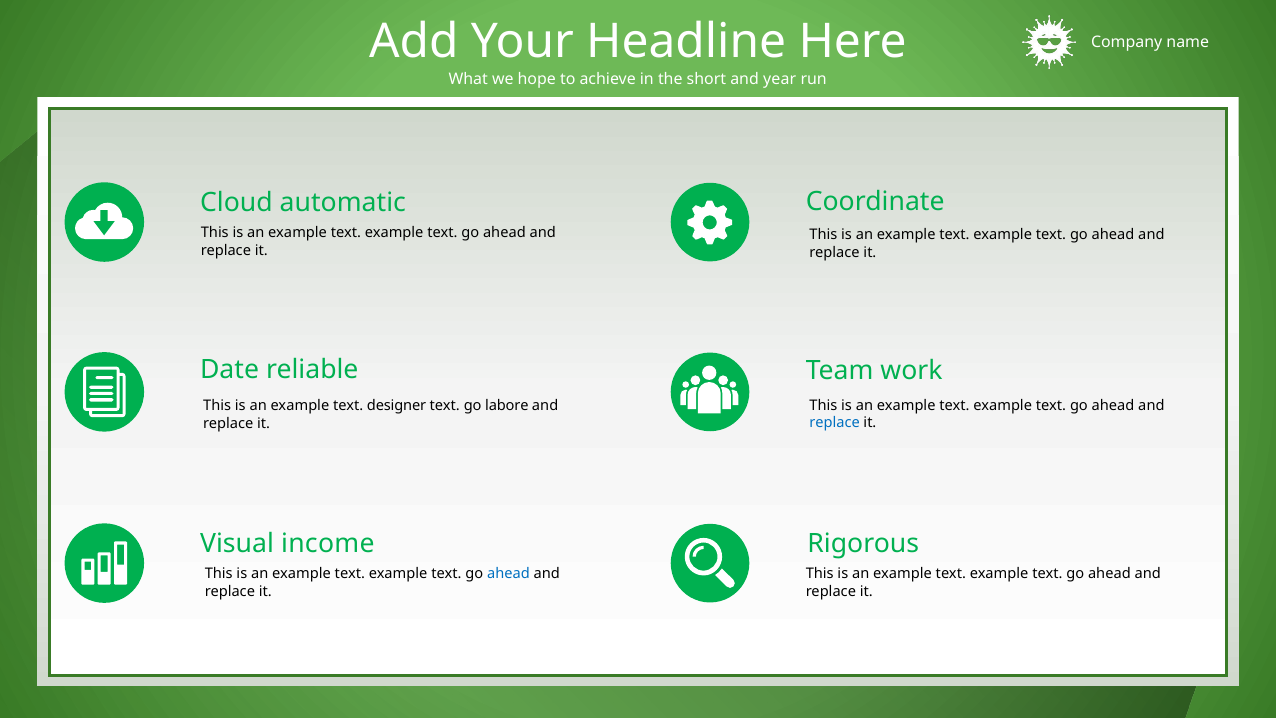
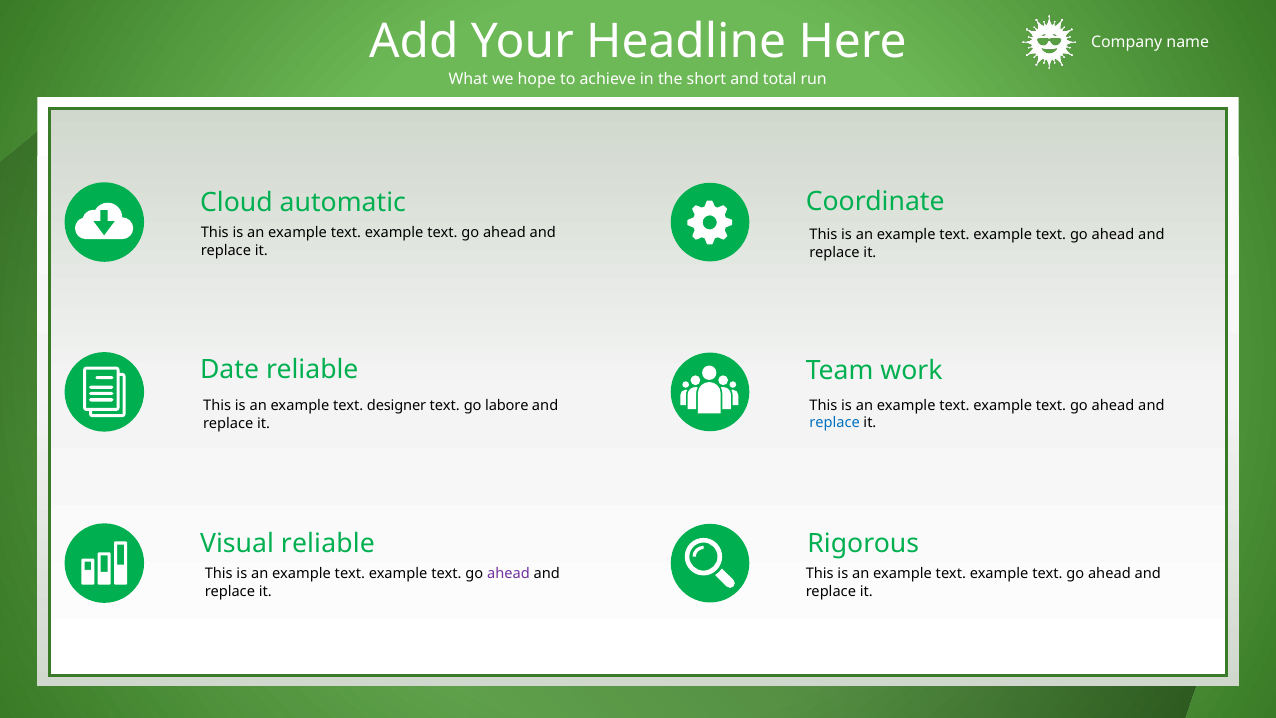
year: year -> total
Visual income: income -> reliable
ahead at (508, 574) colour: blue -> purple
